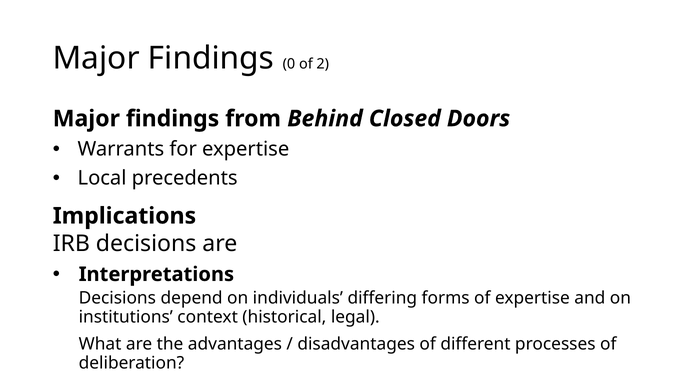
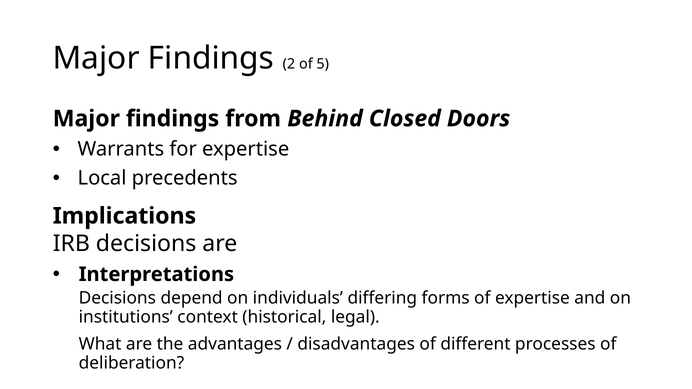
0: 0 -> 2
2: 2 -> 5
